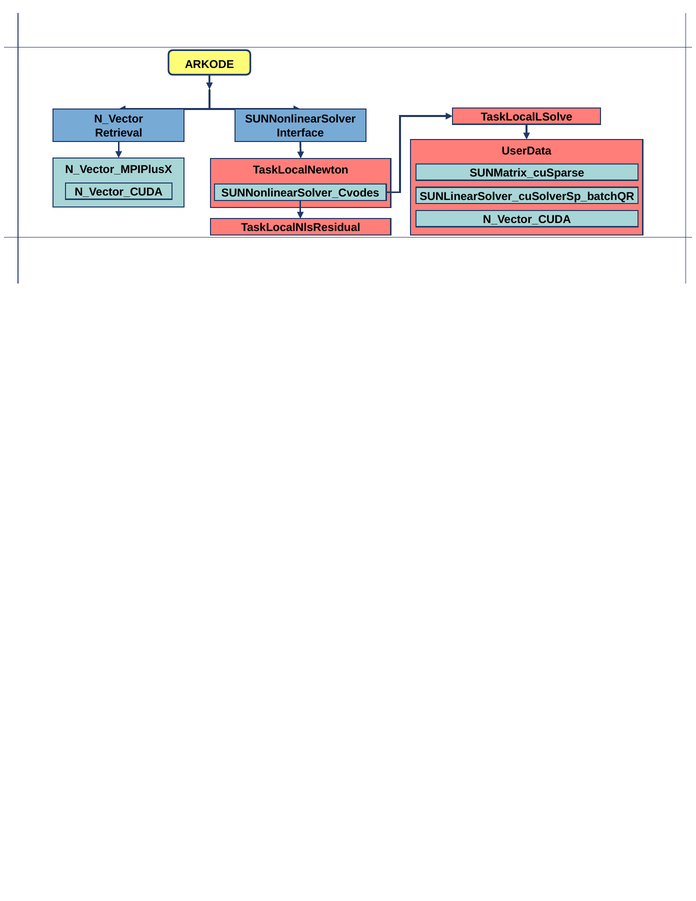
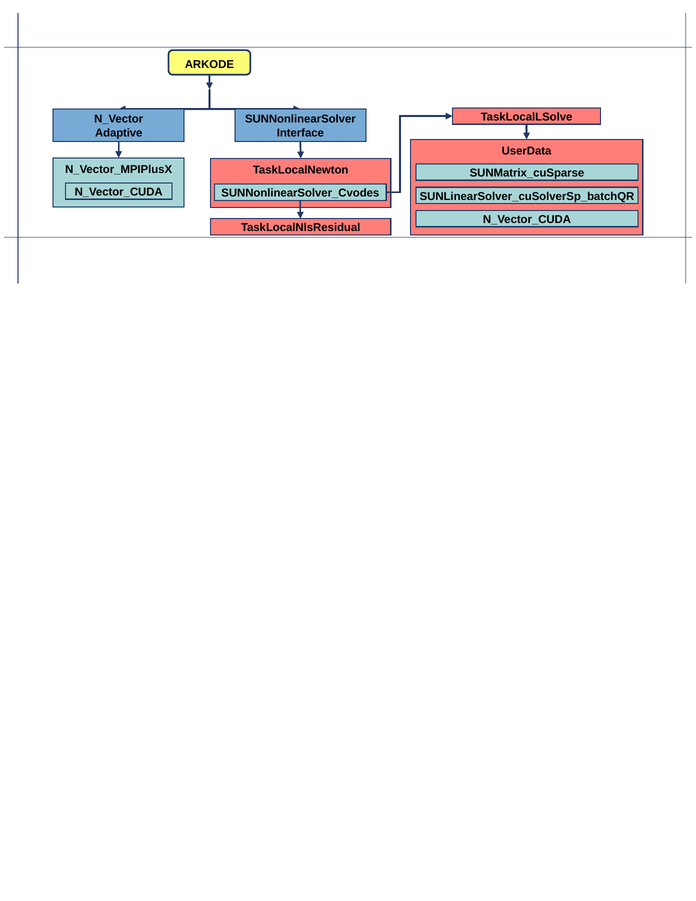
Retrieval: Retrieval -> Adaptive
